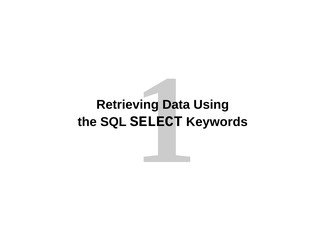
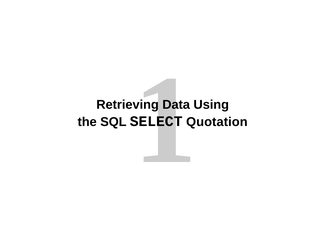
Keywords: Keywords -> Quotation
